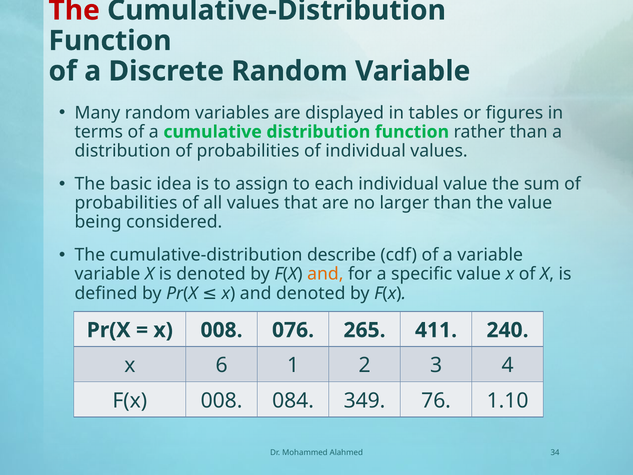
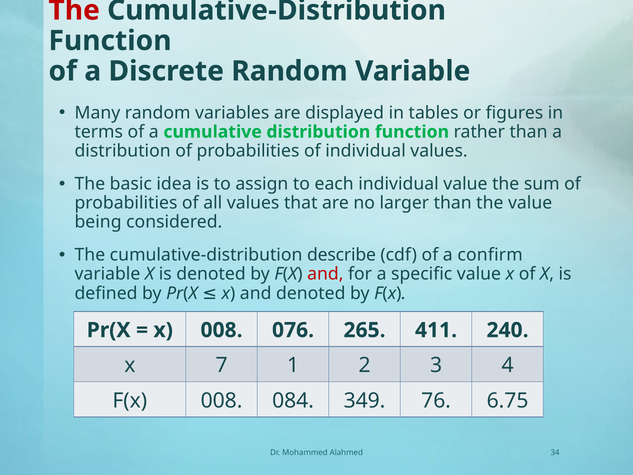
a variable: variable -> confirm
and at (325, 274) colour: orange -> red
6: 6 -> 7
1.10: 1.10 -> 6.75
